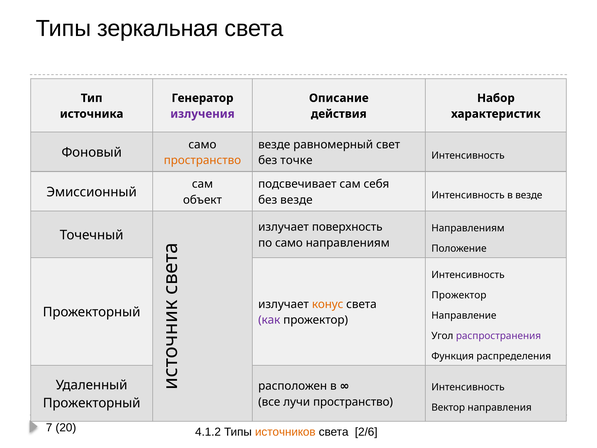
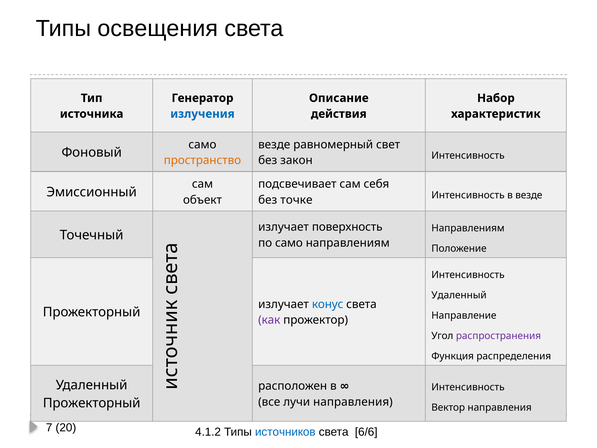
зеркальная: зеркальная -> освещения
излучения colour: purple -> blue
точке: точке -> закон
без везде: везде -> точке
Прожектор at (459, 295): Прожектор -> Удаленный
конус colour: orange -> blue
лучи пространство: пространство -> направления
источников colour: orange -> blue
2/6: 2/6 -> 6/6
